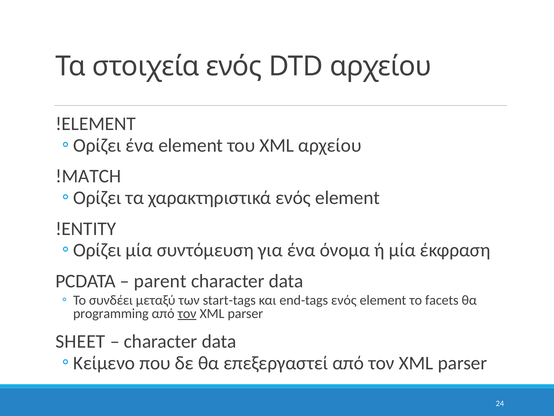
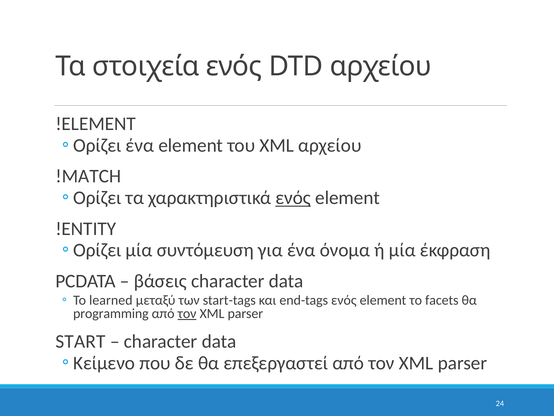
ενός at (293, 198) underline: none -> present
parent: parent -> βάσεις
συνδέει: συνδέει -> learned
SHEET: SHEET -> START
